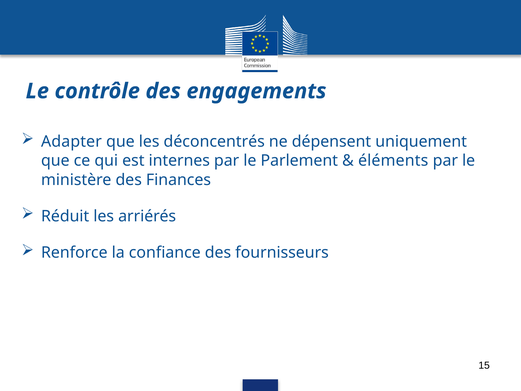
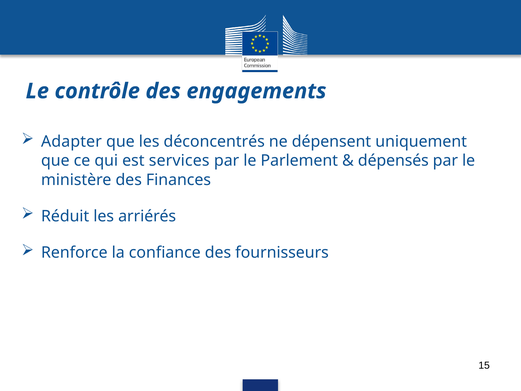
internes: internes -> services
éléments: éléments -> dépensés
